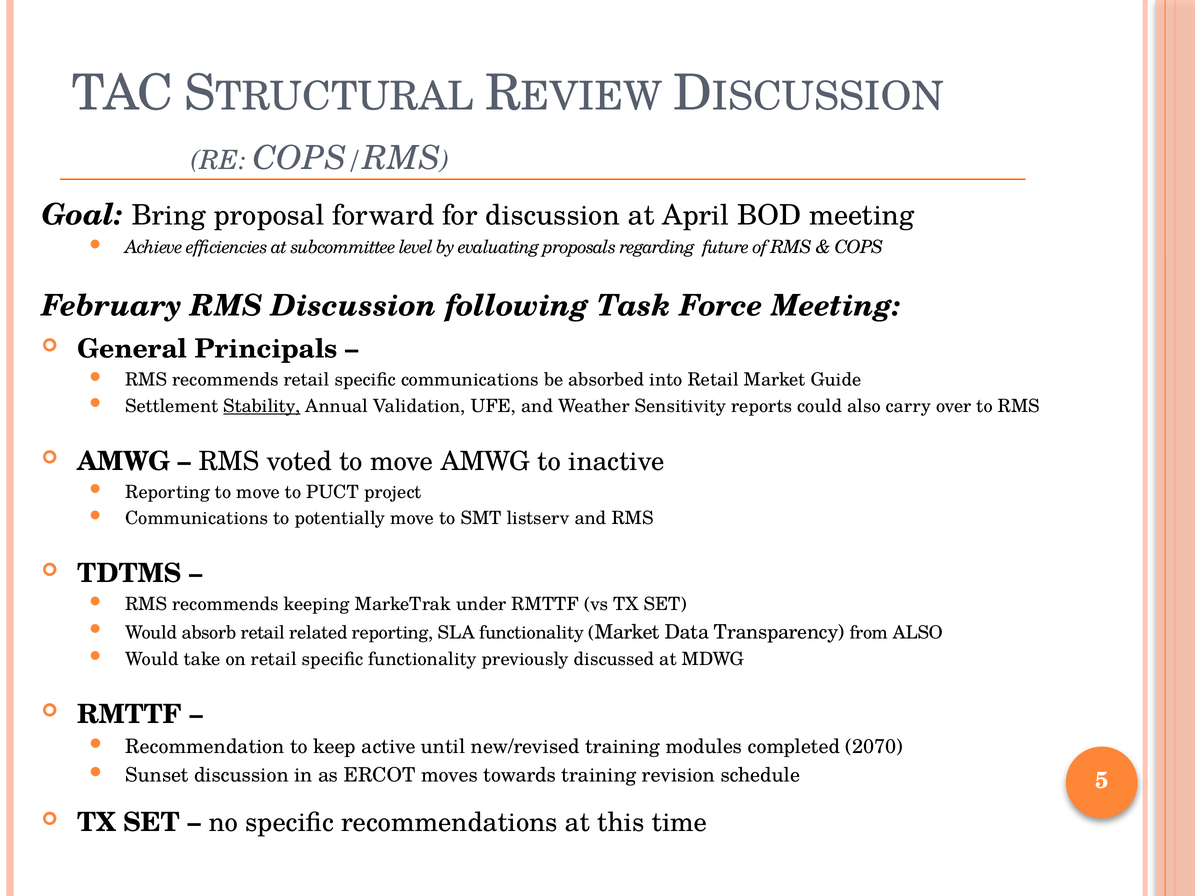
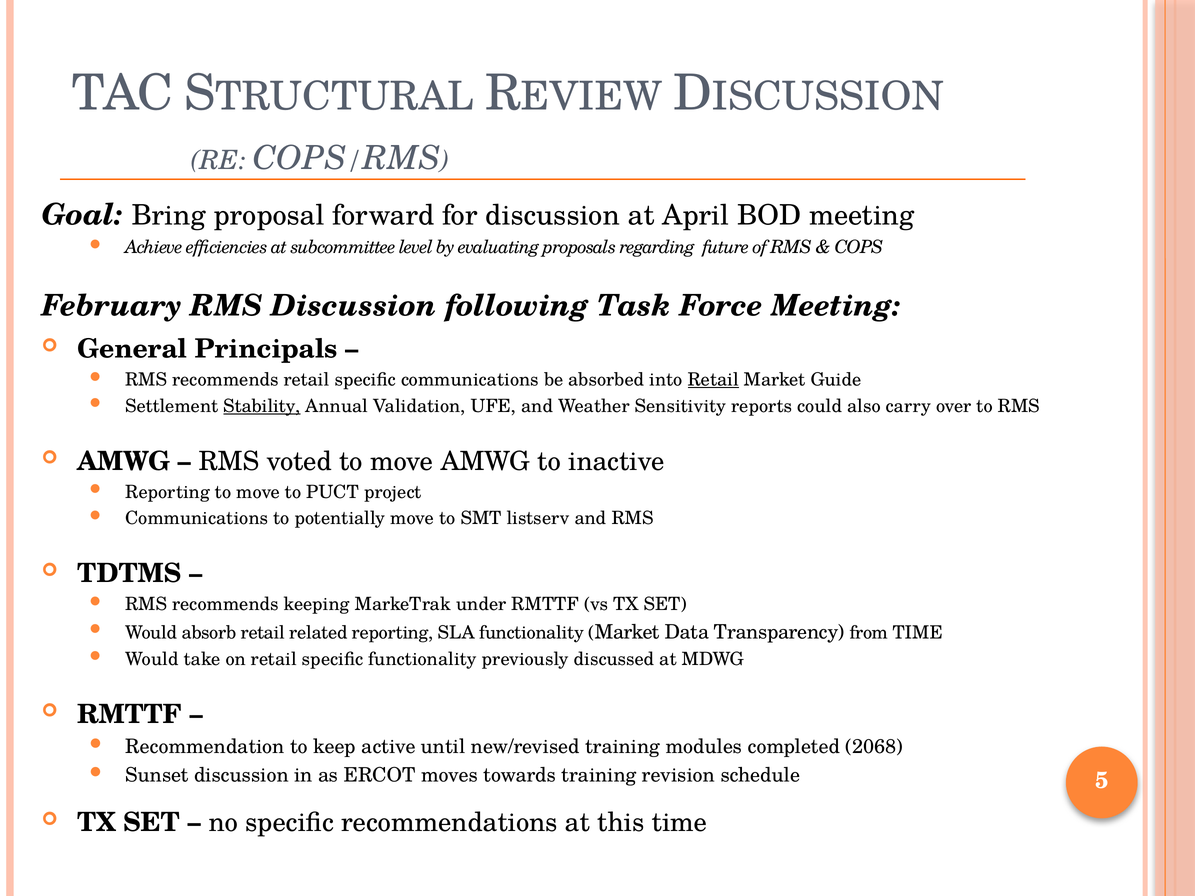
Retail at (713, 380) underline: none -> present
from ALSO: ALSO -> TIME
2070: 2070 -> 2068
